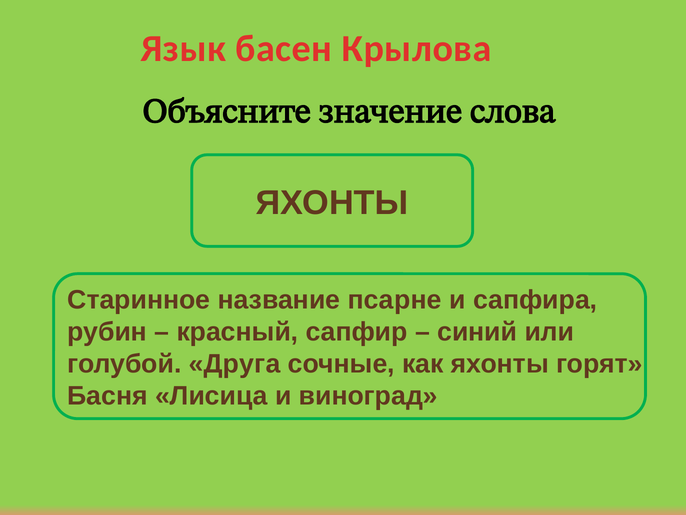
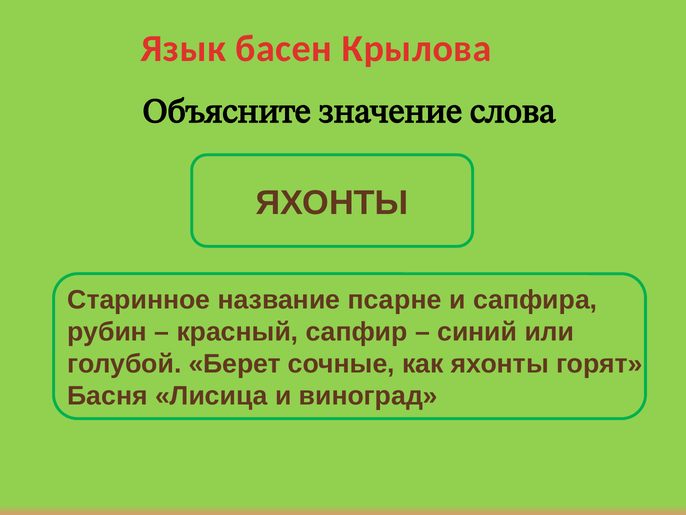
Друга: Друга -> Берет
